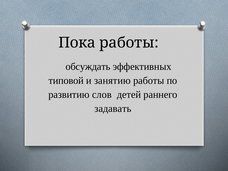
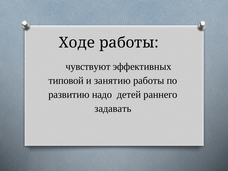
Пока: Пока -> Ходе
обсуждать: обсуждать -> чувствуют
слов: слов -> надо
